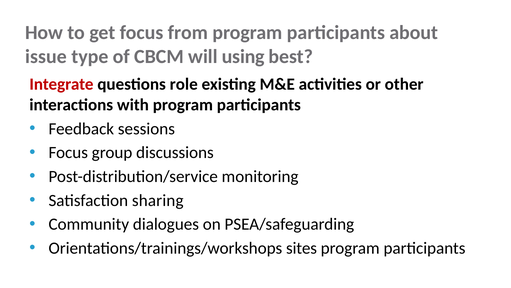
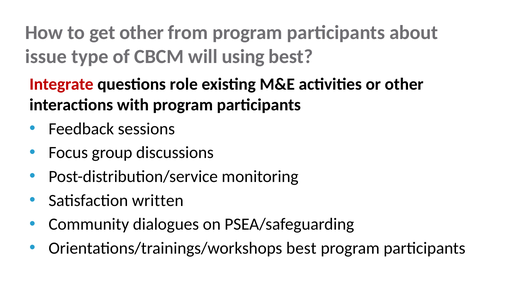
get focus: focus -> other
sharing: sharing -> written
Orientations/trainings/workshops sites: sites -> best
